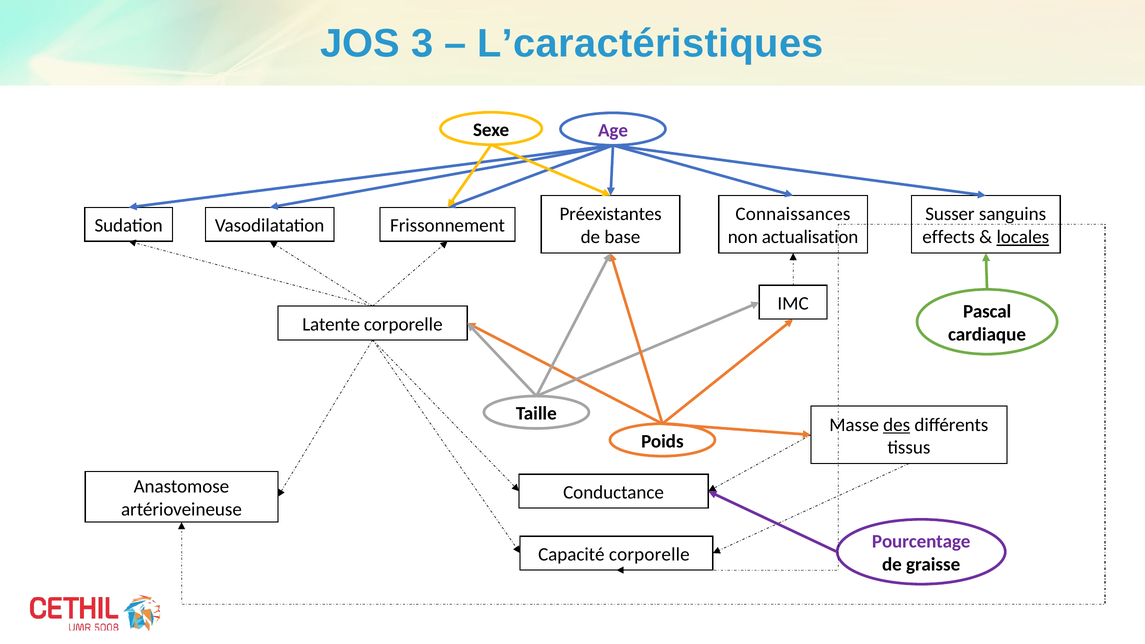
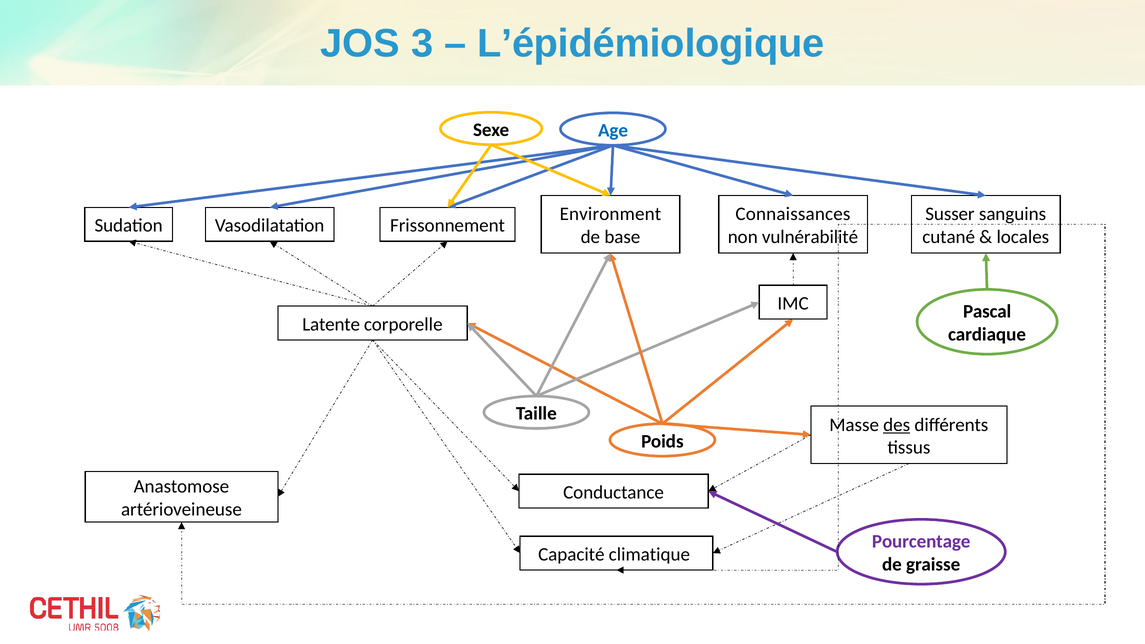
L’caractéristiques: L’caractéristiques -> L’épidémiologique
Age colour: purple -> blue
Préexistantes: Préexistantes -> Environment
actualisation: actualisation -> vulnérabilité
effects: effects -> cutané
locales underline: present -> none
Capacité corporelle: corporelle -> climatique
